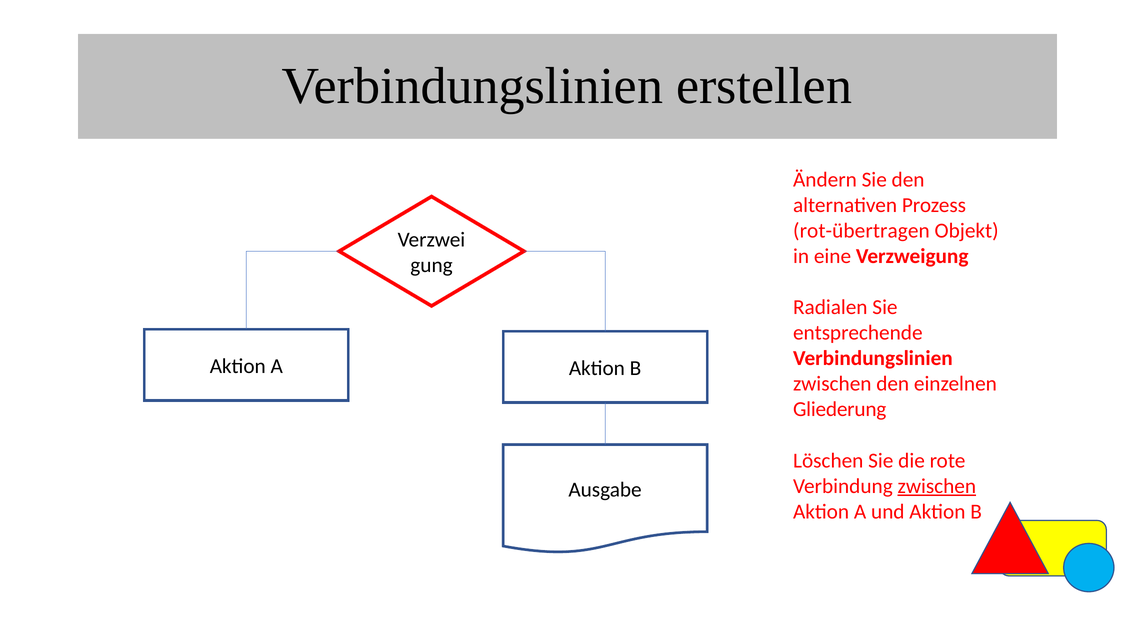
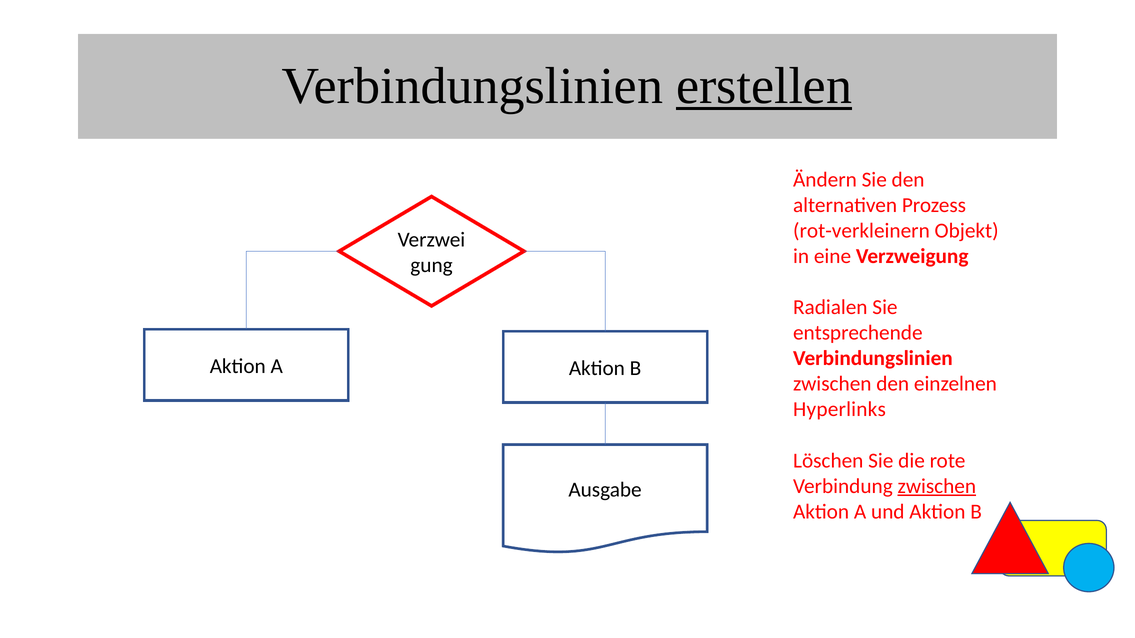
erstellen underline: none -> present
rot-übertragen: rot-übertragen -> rot-verkleinern
Gliederung: Gliederung -> Hyperlinks
